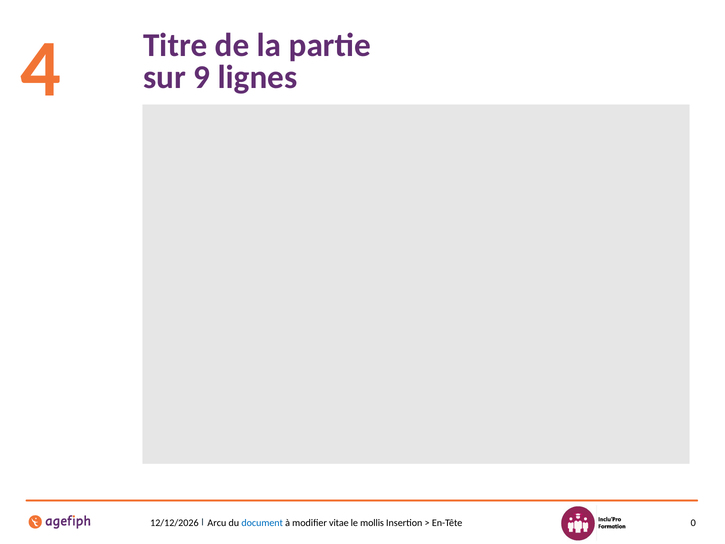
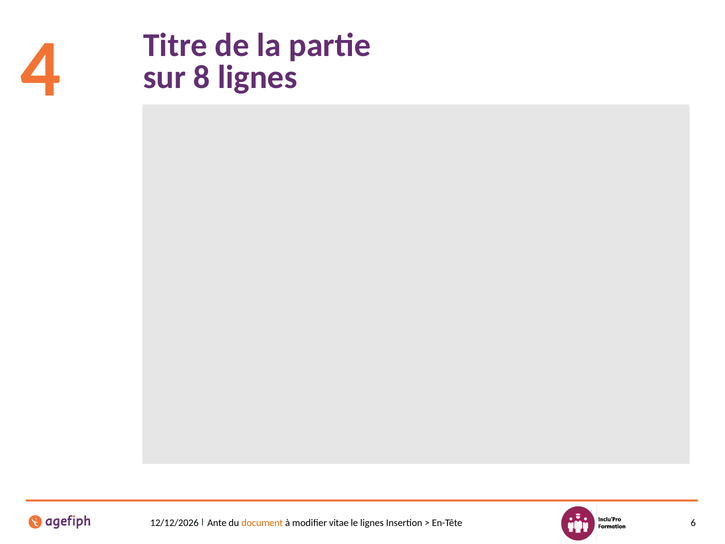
9: 9 -> 8
Arcu: Arcu -> Ante
document colour: blue -> orange
le mollis: mollis -> lignes
0: 0 -> 6
